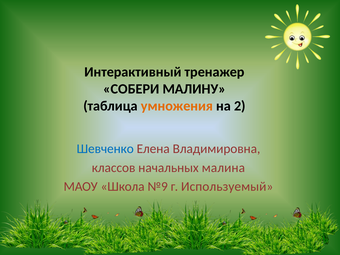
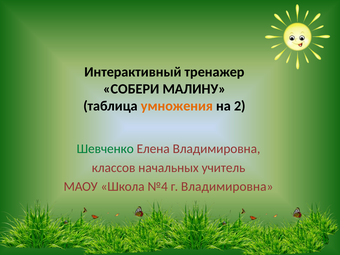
Шевченко colour: blue -> green
малина: малина -> учитель
№9: №9 -> №4
г Используемый: Используемый -> Владимировна
